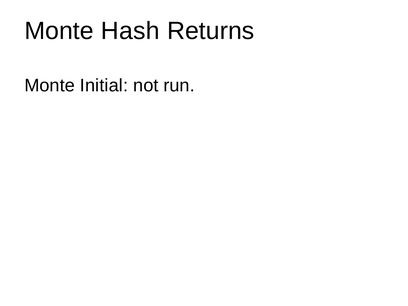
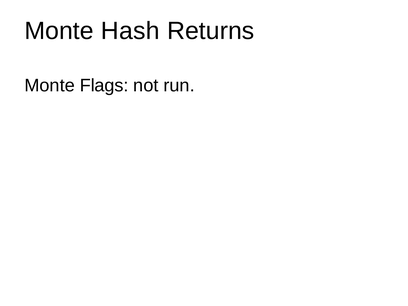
Initial: Initial -> Flags
